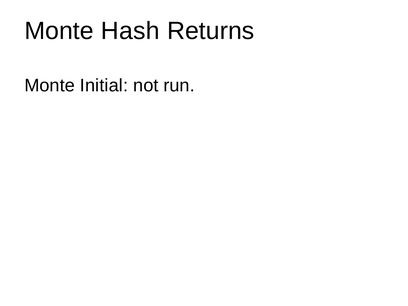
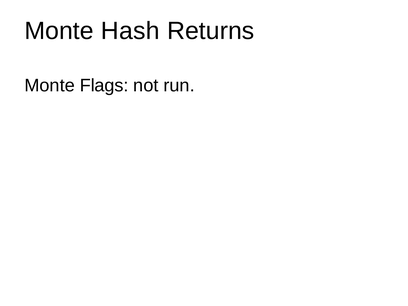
Initial: Initial -> Flags
